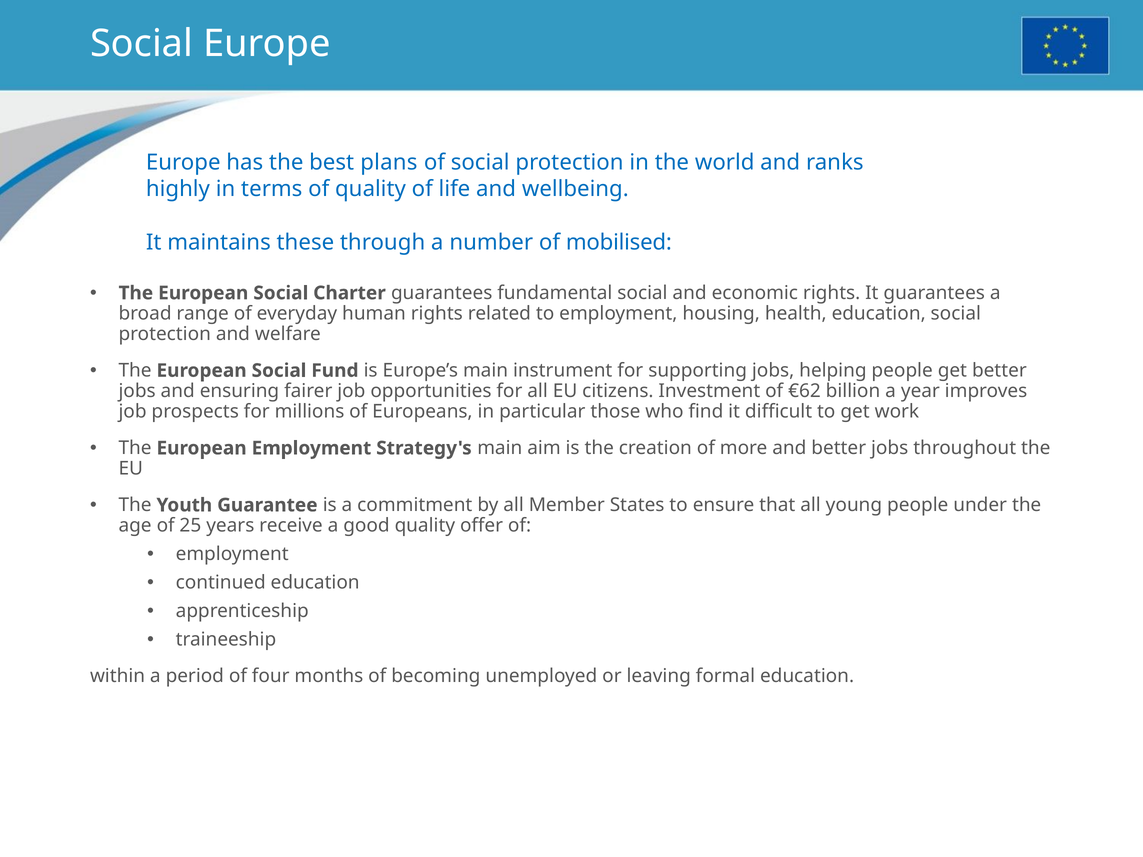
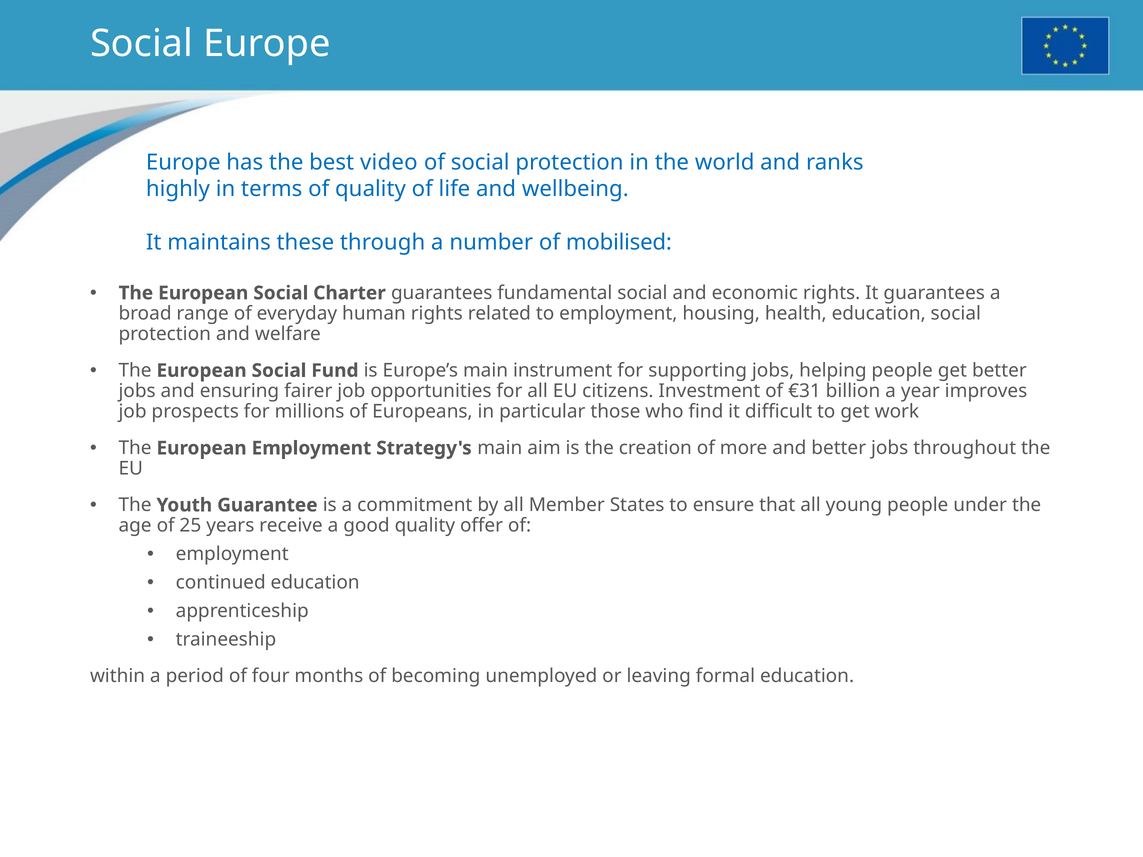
plans: plans -> video
€62: €62 -> €31
